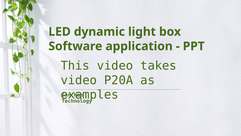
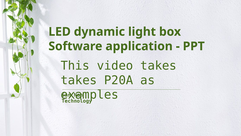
video at (79, 80): video -> takes
